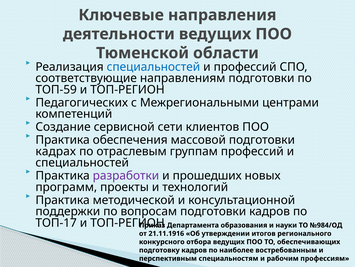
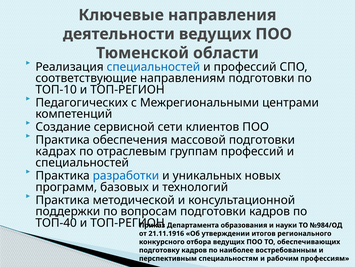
ТОП-59: ТОП-59 -> ТОП-10
разработки colour: purple -> blue
прошедших: прошедших -> уникальных
проекты: проекты -> базовых
ТОП-17: ТОП-17 -> ТОП-40
